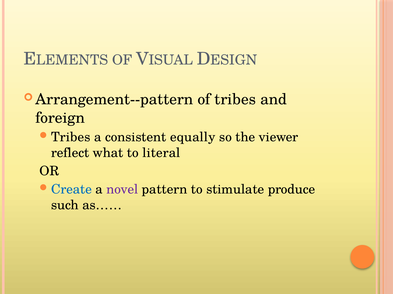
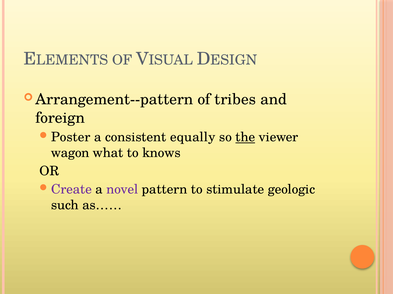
Tribes at (71, 138): Tribes -> Poster
the underline: none -> present
reflect: reflect -> wagon
literal: literal -> knows
Create colour: blue -> purple
produce: produce -> geologic
